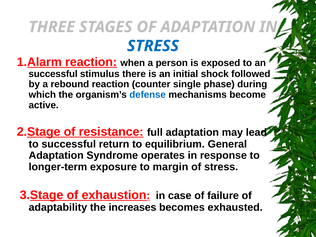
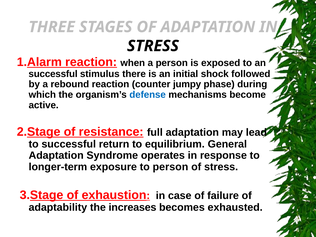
STRESS at (153, 46) colour: blue -> black
single: single -> jumpy
to margin: margin -> person
